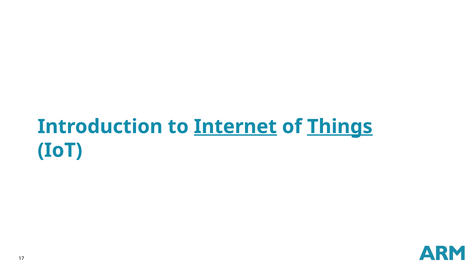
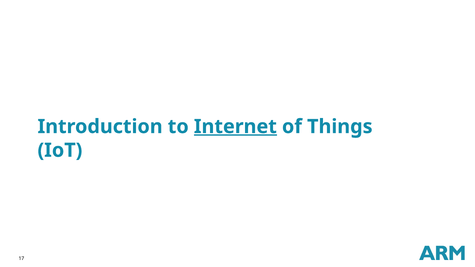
Things underline: present -> none
